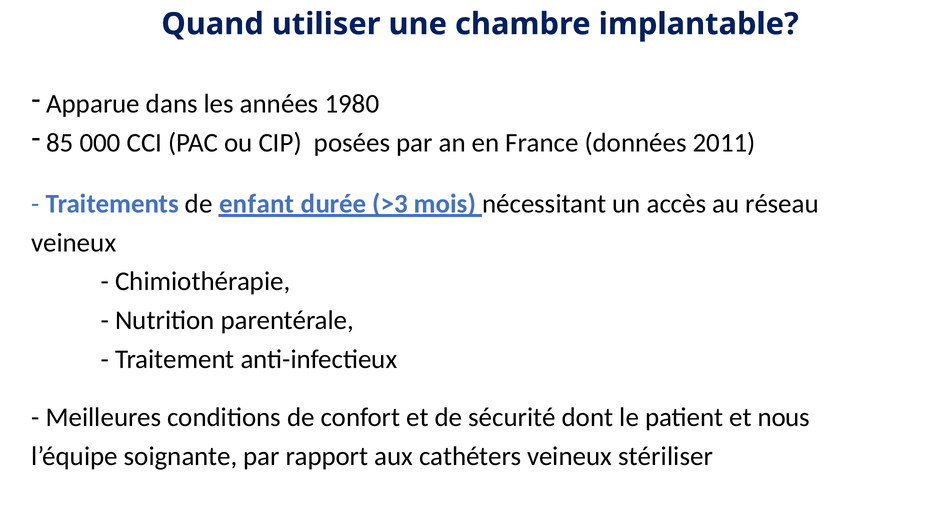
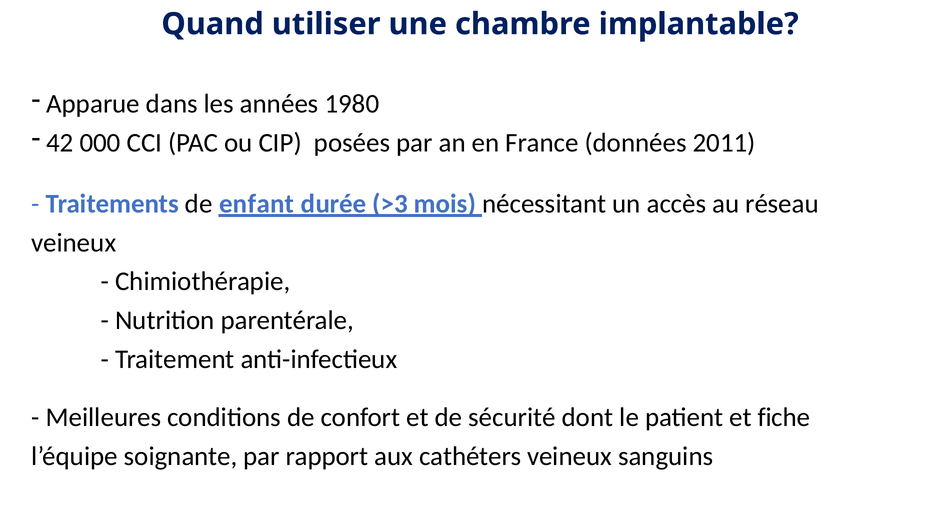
85: 85 -> 42
nous: nous -> fiche
stériliser: stériliser -> sanguins
